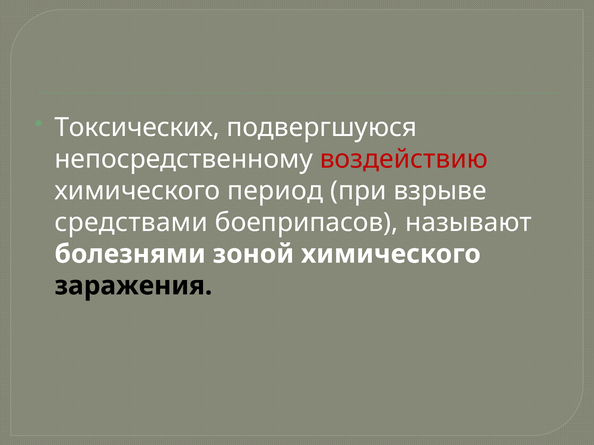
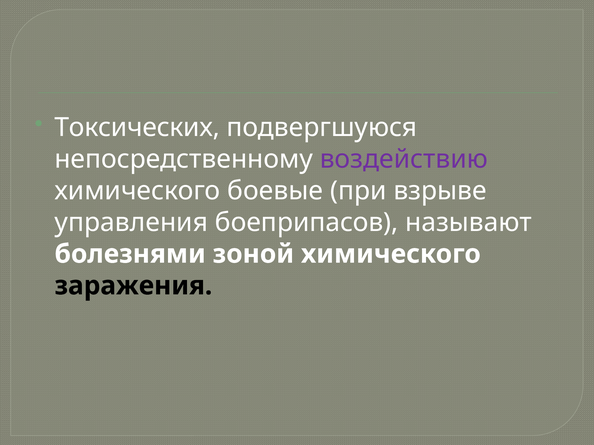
воздействию colour: red -> purple
период: период -> боевые
средствами: средствами -> управления
